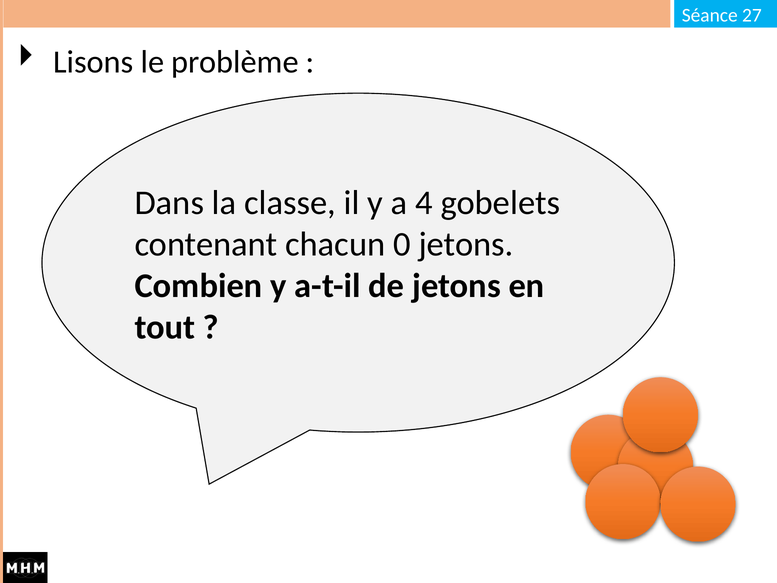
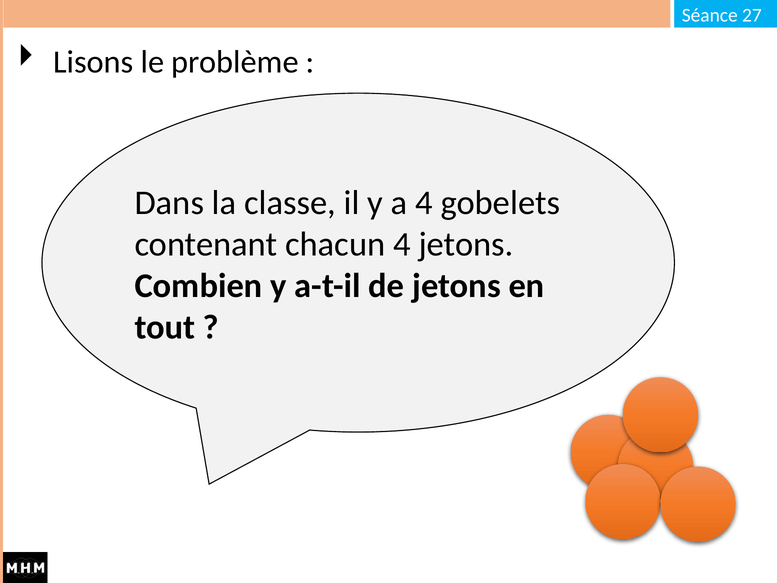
chacun 0: 0 -> 4
